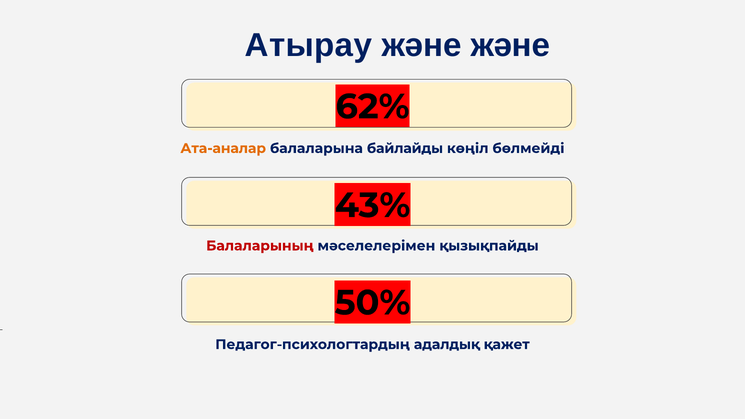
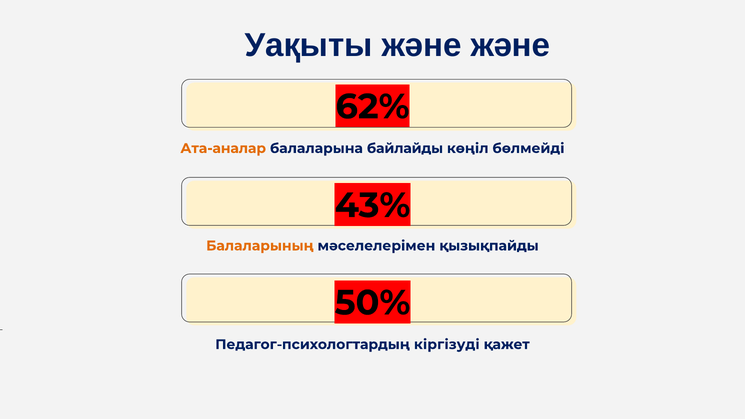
Атырау: Атырау -> Уақыты
Балаларының colour: red -> orange
адалдық: адалдық -> кіргізуді
